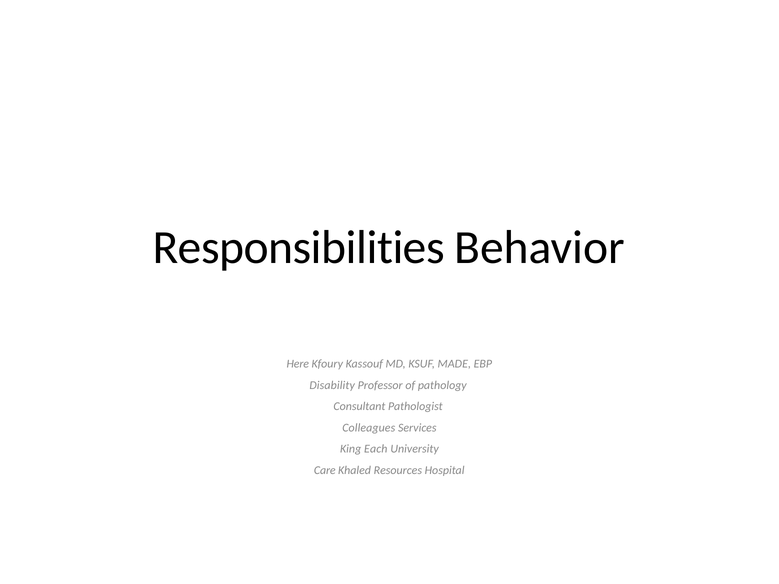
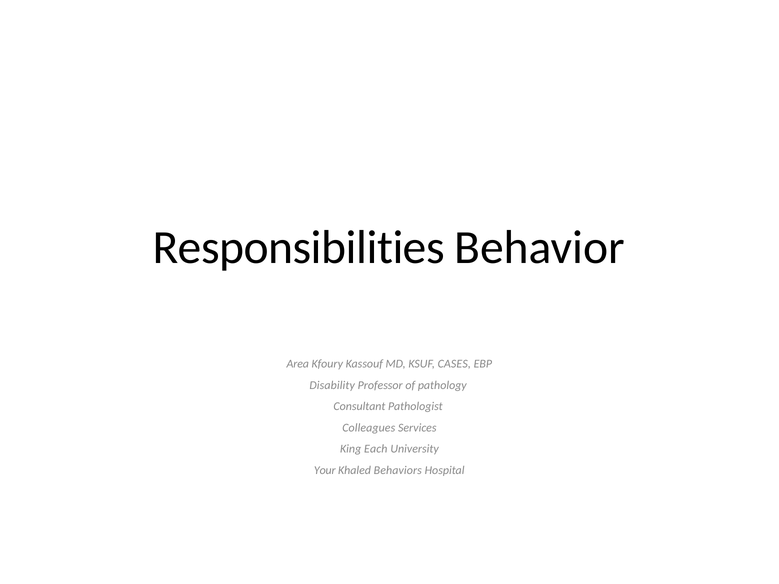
Here: Here -> Area
MADE: MADE -> CASES
Care: Care -> Your
Resources: Resources -> Behaviors
